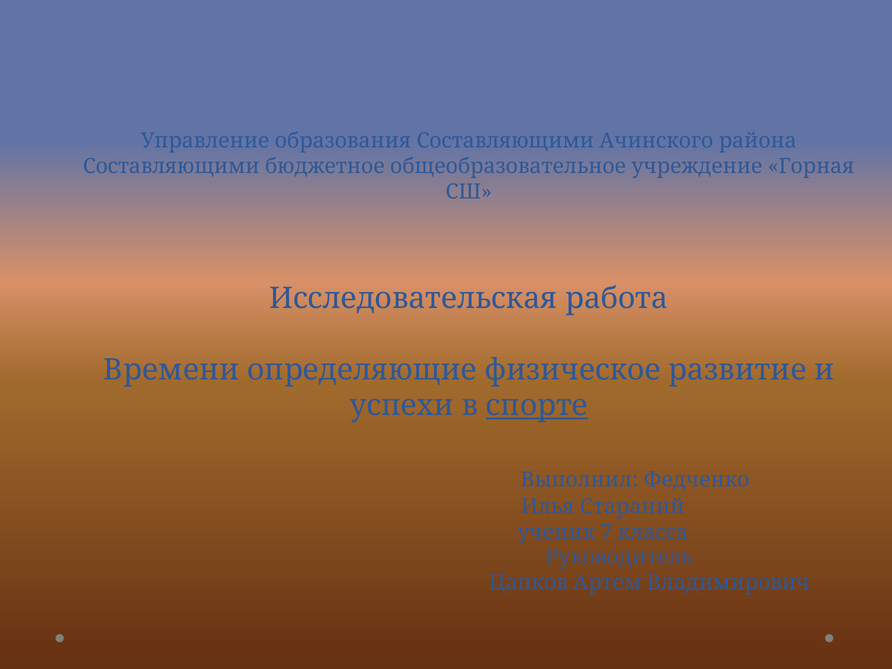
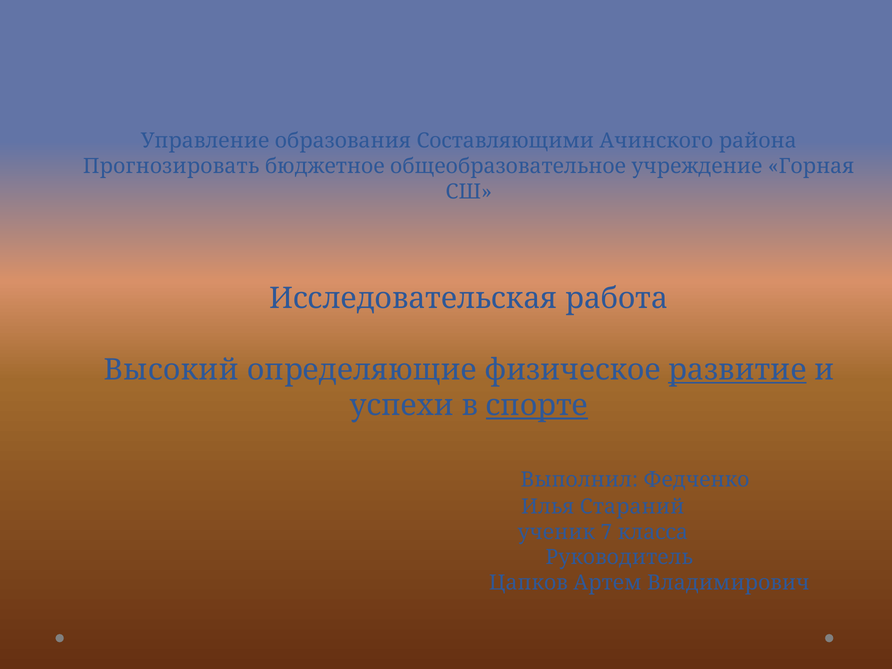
Составляющими at (171, 166): Составляющими -> Прогнозировать
Времени: Времени -> Высокий
развитие underline: none -> present
